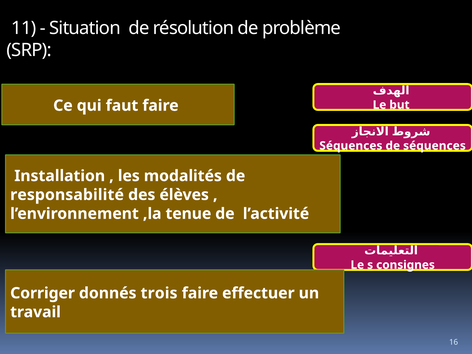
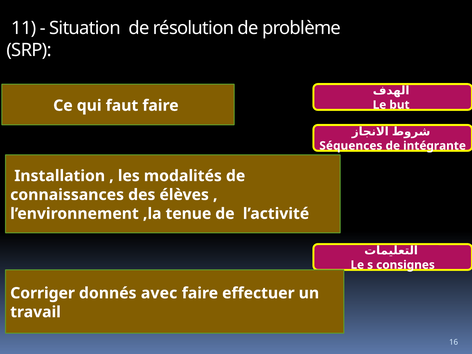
de séquences: séquences -> intégrante
responsabilité: responsabilité -> connaissances
trois: trois -> avec
